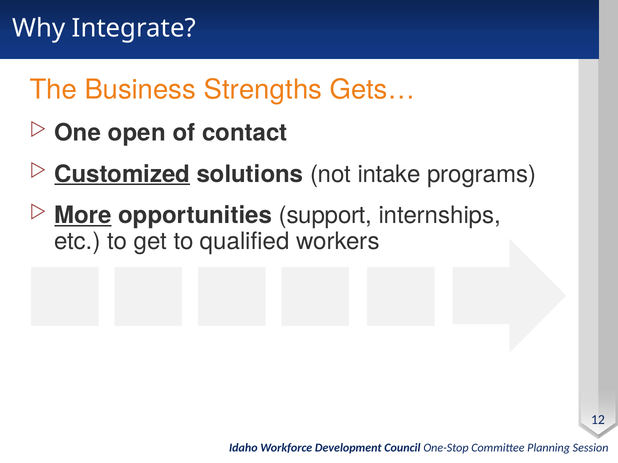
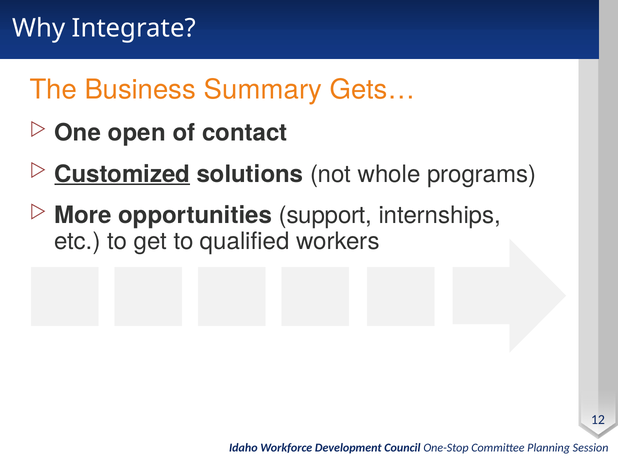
Strengths: Strengths -> Summary
intake: intake -> whole
More underline: present -> none
